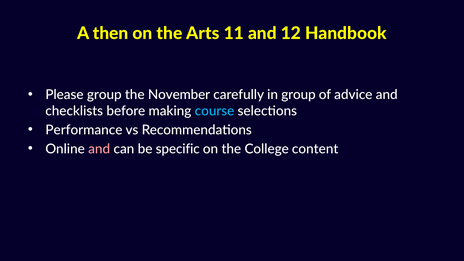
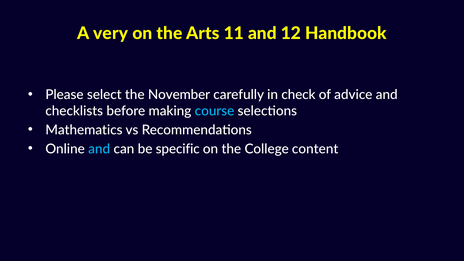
then: then -> very
Please group: group -> select
in group: group -> check
Performance: Performance -> Mathematics
and at (99, 149) colour: pink -> light blue
